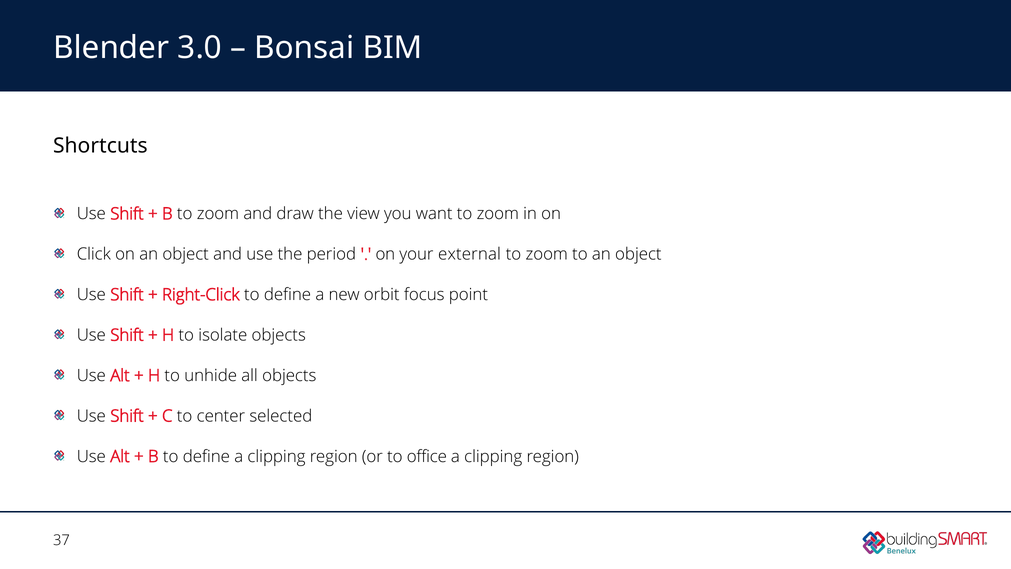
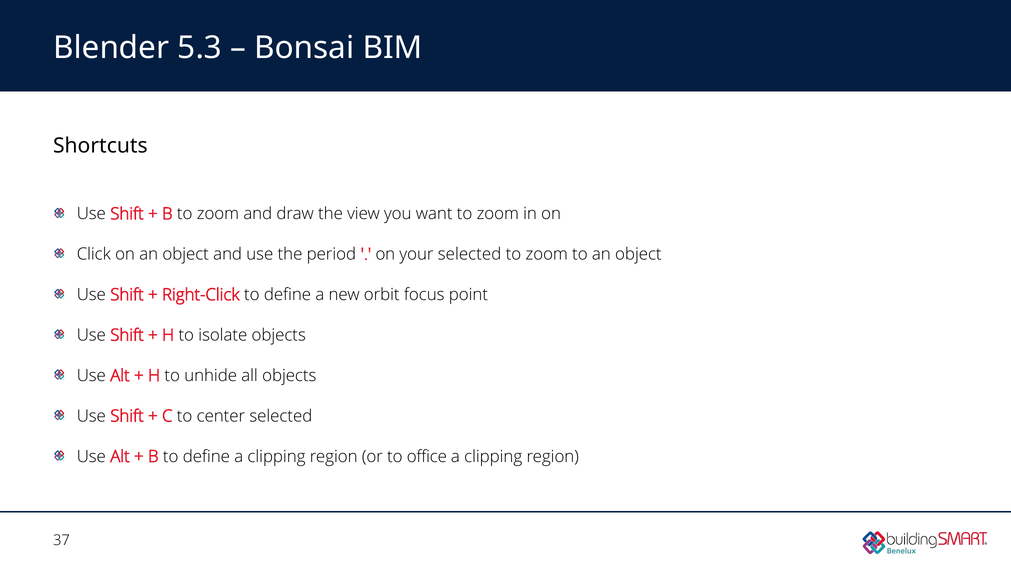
3.0: 3.0 -> 5.3
your external: external -> selected
